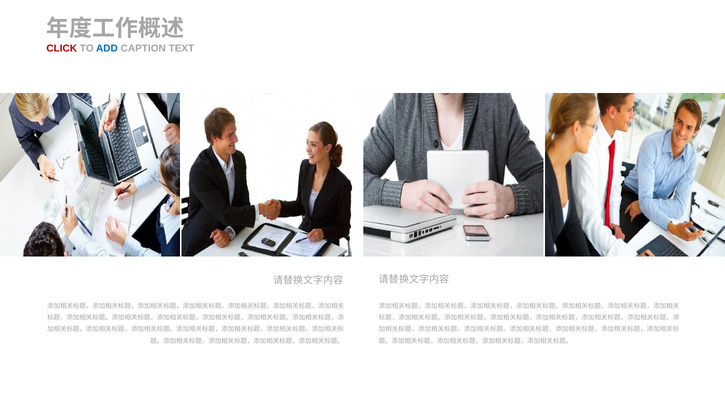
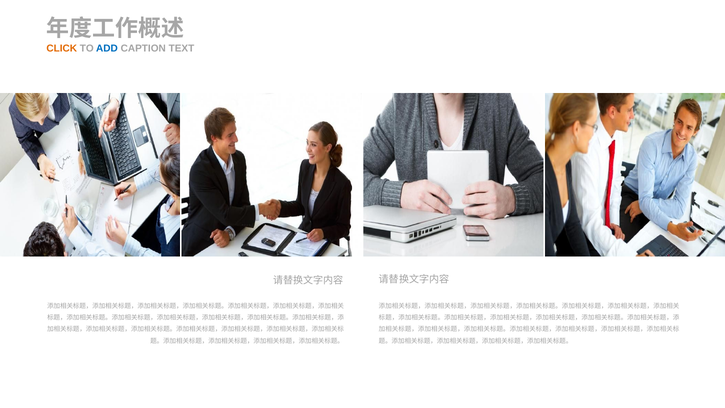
CLICK colour: red -> orange
